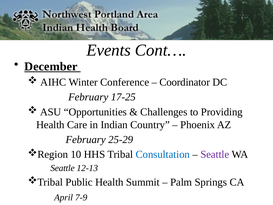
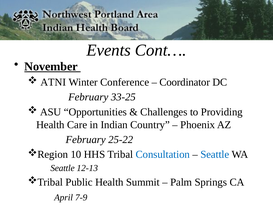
December: December -> November
AIHC: AIHC -> ATNI
17-25: 17-25 -> 33-25
25-29: 25-29 -> 25-22
Seattle at (215, 154) colour: purple -> blue
